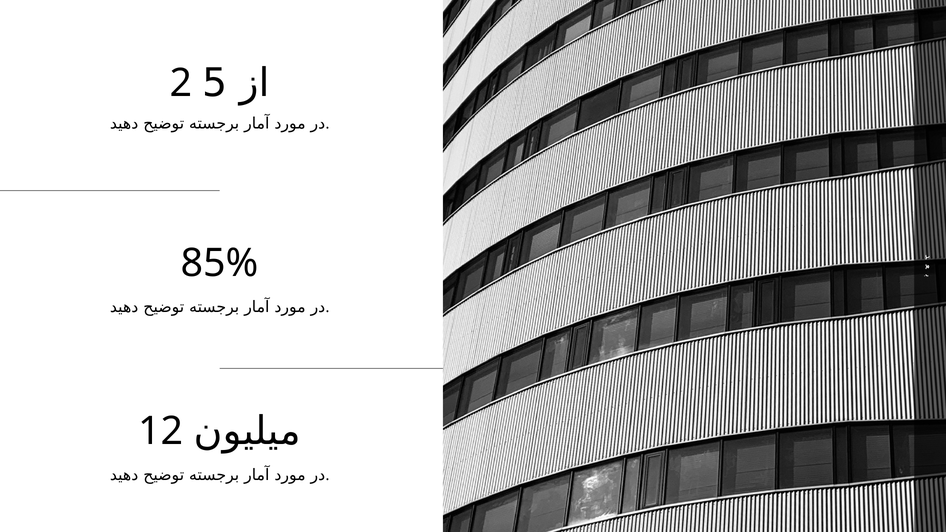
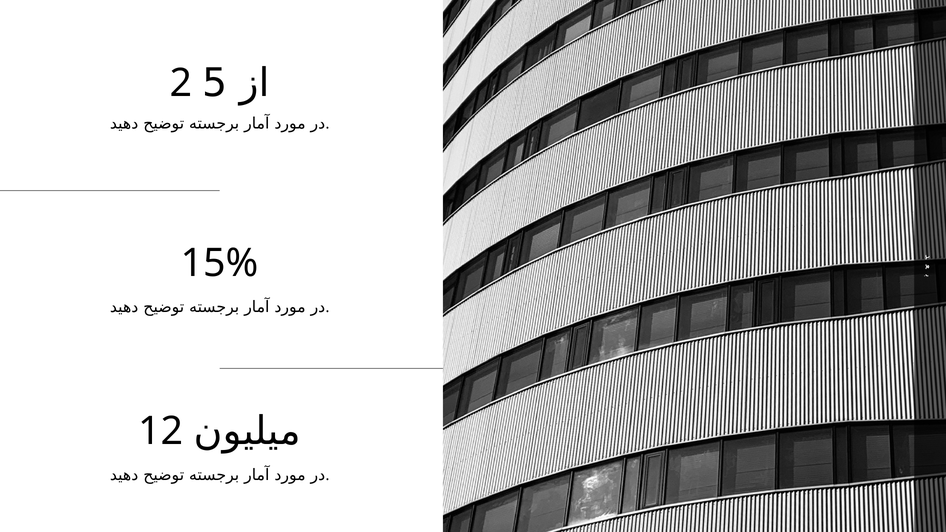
85%: 85% -> 15%
